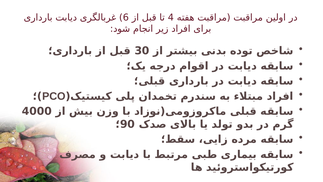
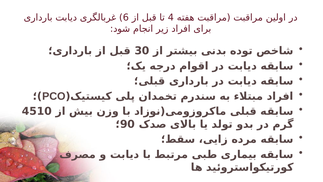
4000: 4000 -> 4510
